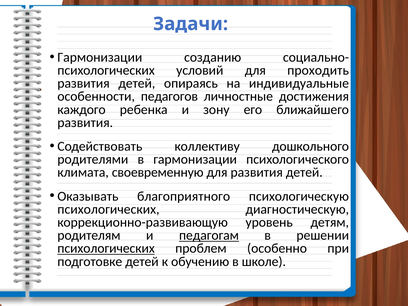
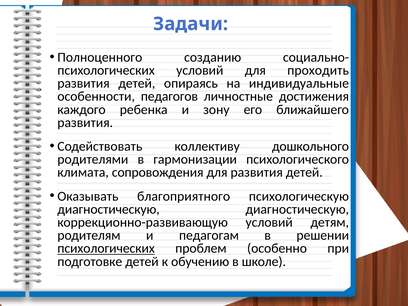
Гармонизации at (100, 57): Гармонизации -> Полноценного
своевременную: своевременную -> сопровождения
психологических at (108, 209): психологических -> диагностическую
коррекционно-развивающую уровень: уровень -> условий
педагогам underline: present -> none
